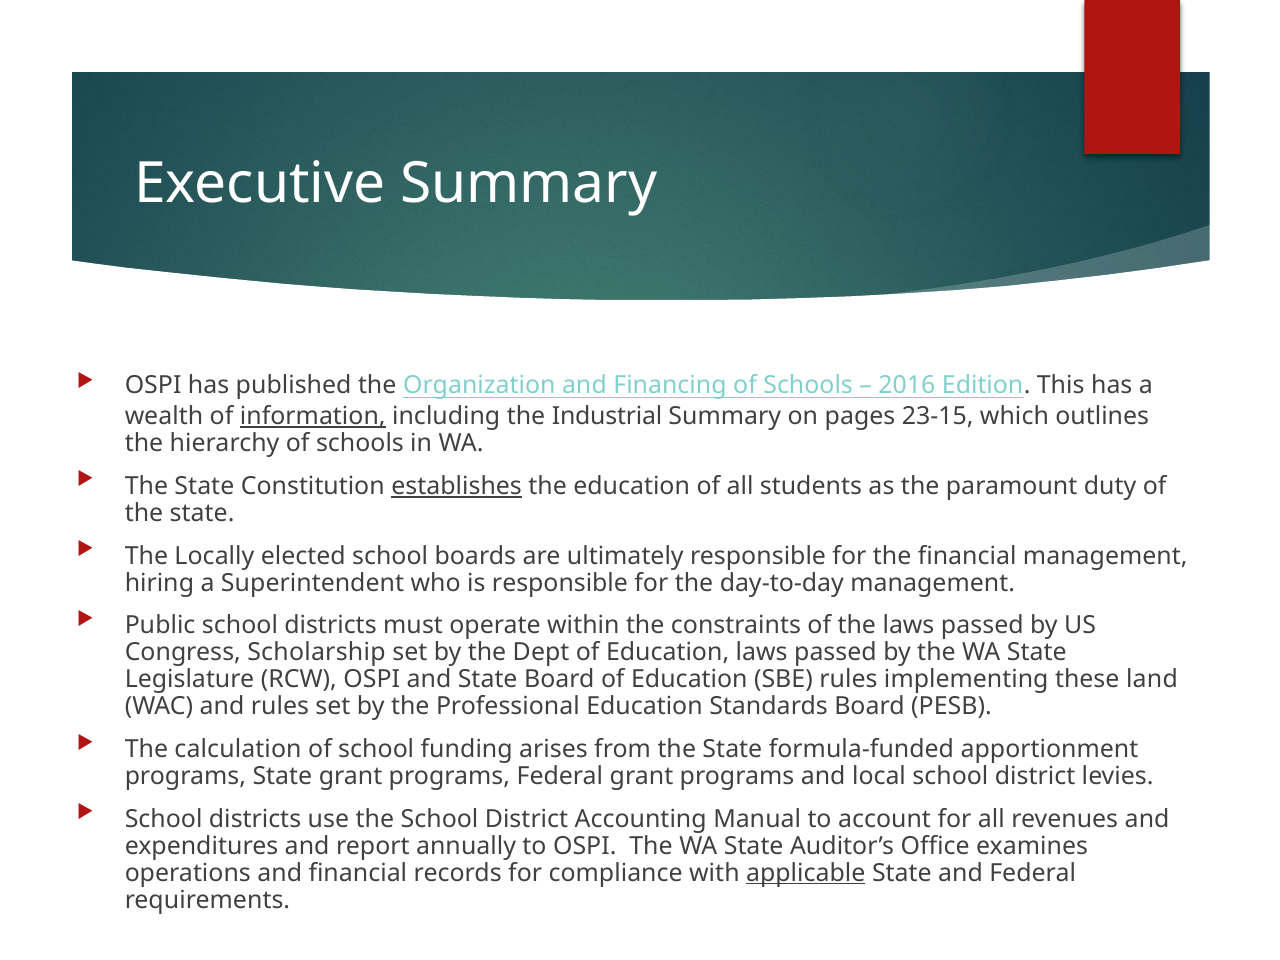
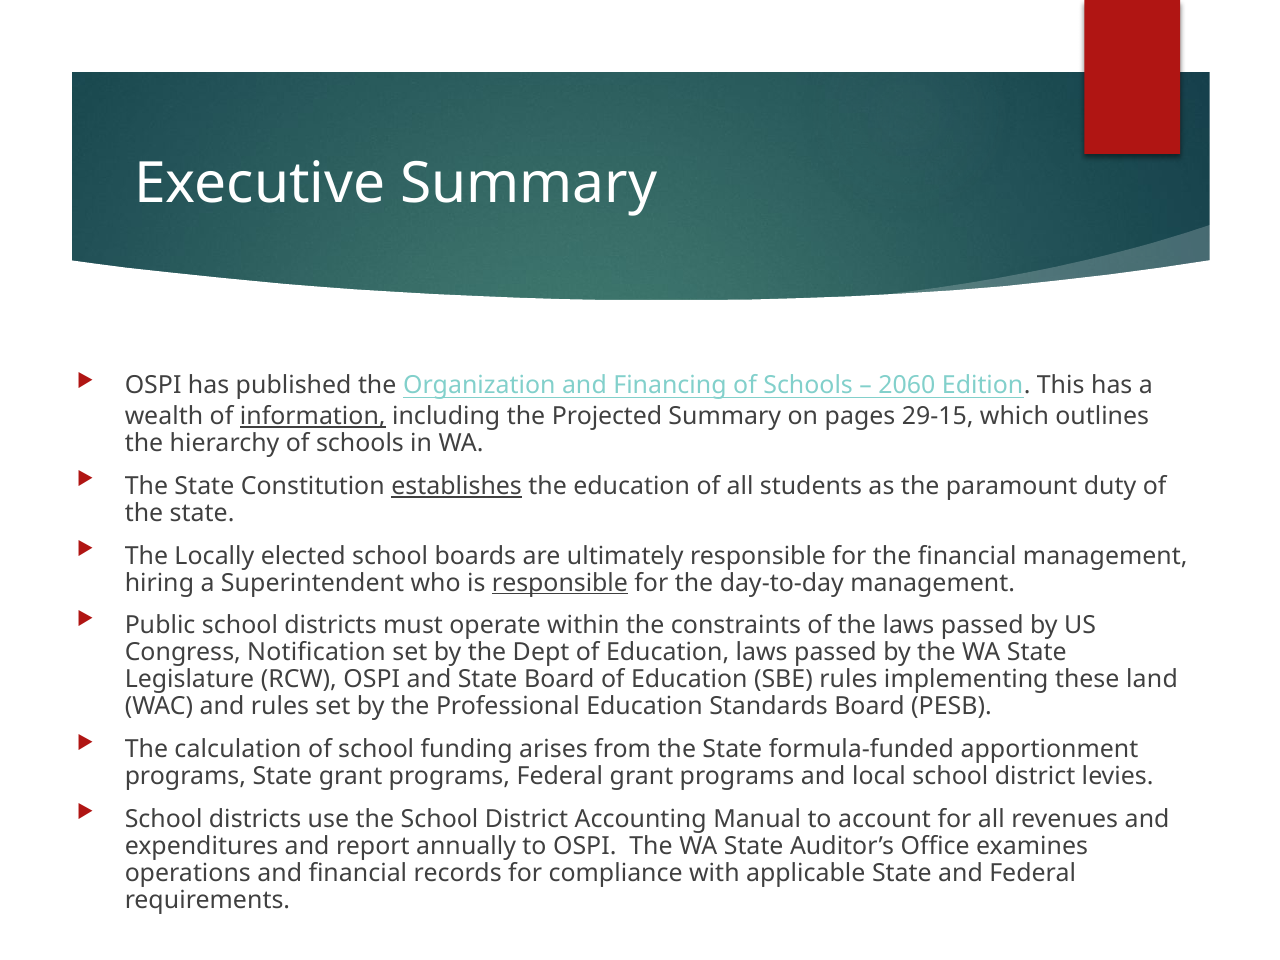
2016: 2016 -> 2060
Industrial: Industrial -> Projected
23-15: 23-15 -> 29-15
responsible at (560, 583) underline: none -> present
Scholarship: Scholarship -> Notification
applicable underline: present -> none
